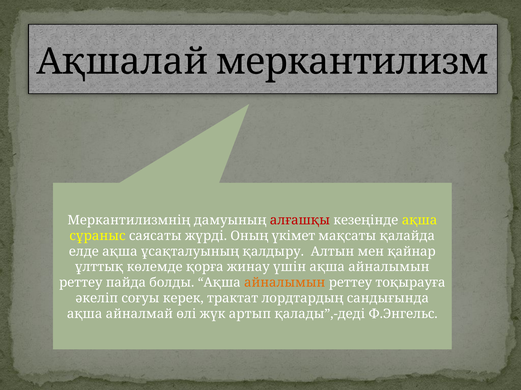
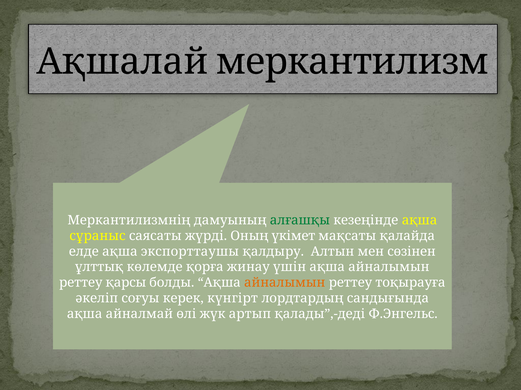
алғашқы colour: red -> green
ұсақталуының: ұсақталуының -> экспорттаушы
қайнар: қайнар -> сөзінен
пайда: пайда -> қарсы
трактат: трактат -> күнгірт
